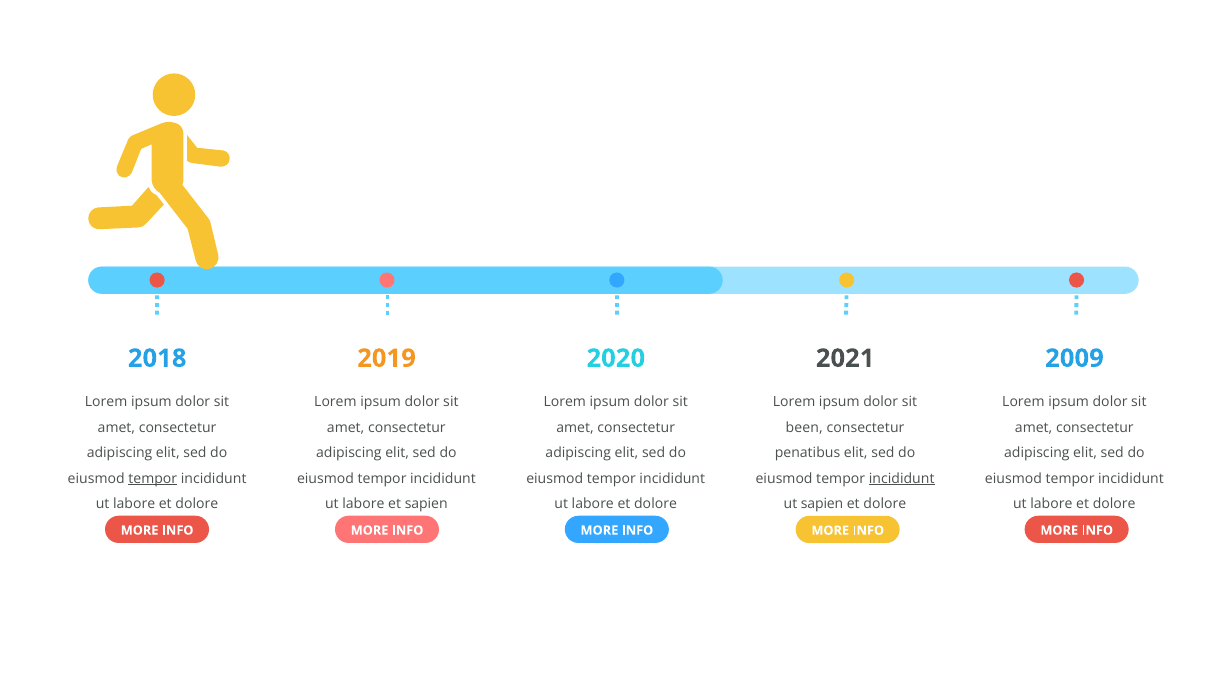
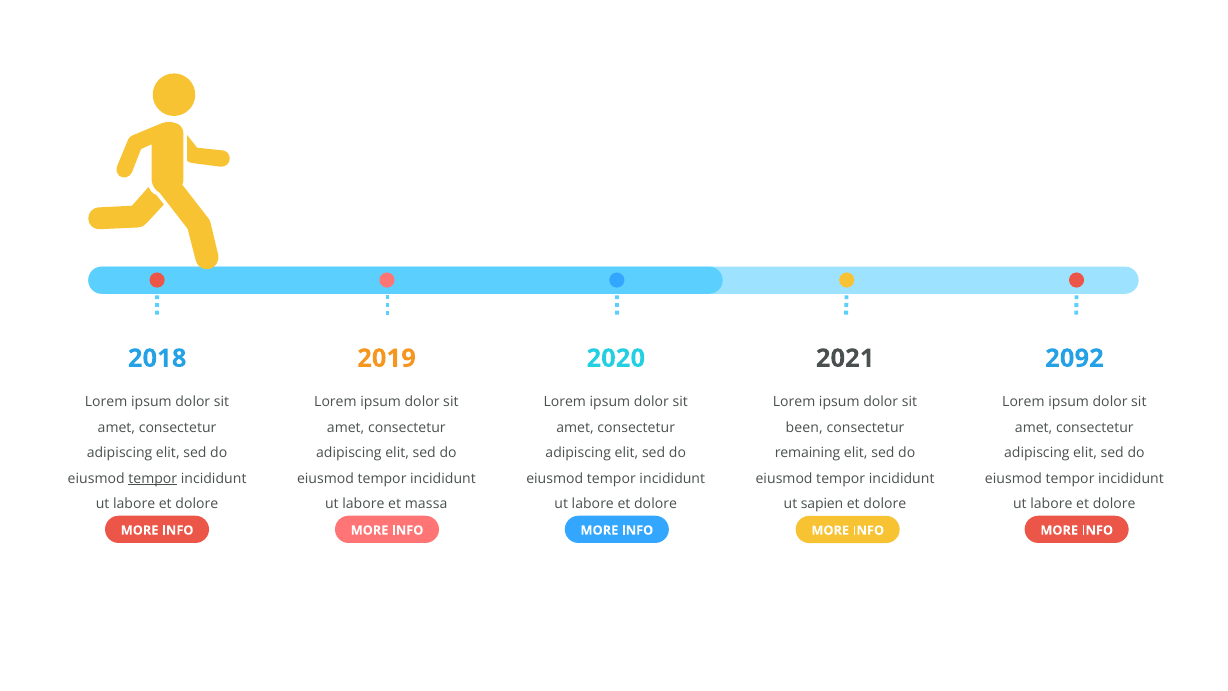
2009: 2009 -> 2092
penatibus: penatibus -> remaining
incididunt at (902, 478) underline: present -> none
et sapien: sapien -> massa
